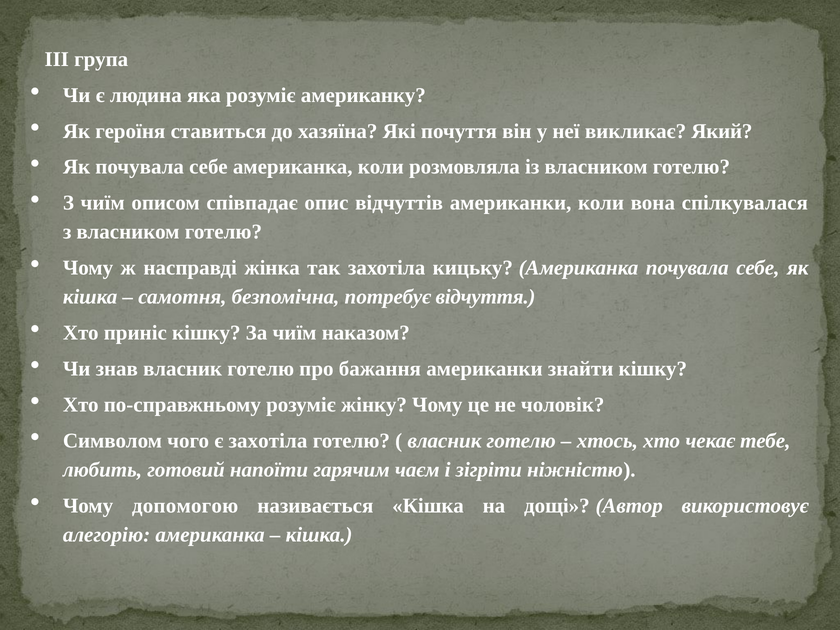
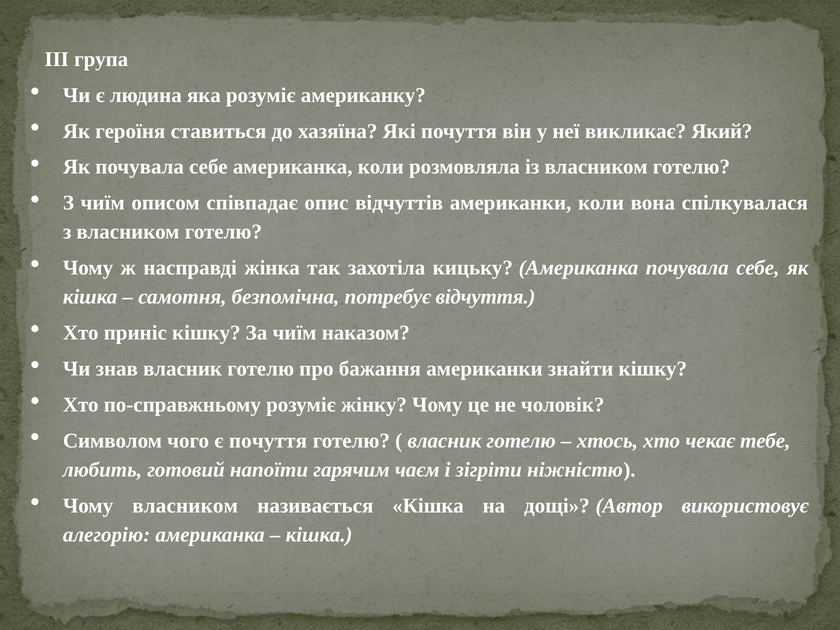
є захотіла: захотіла -> почуття
Чому допомогою: допомогою -> власником
